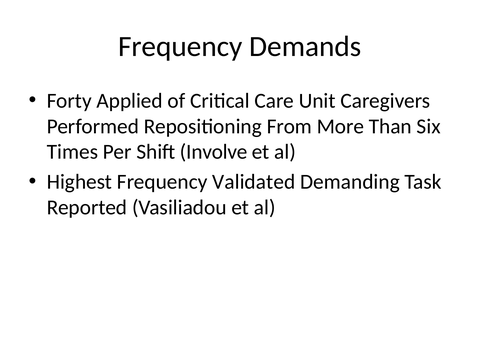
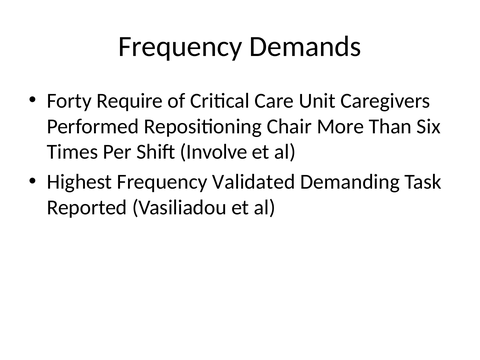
Applied: Applied -> Require
From: From -> Chair
